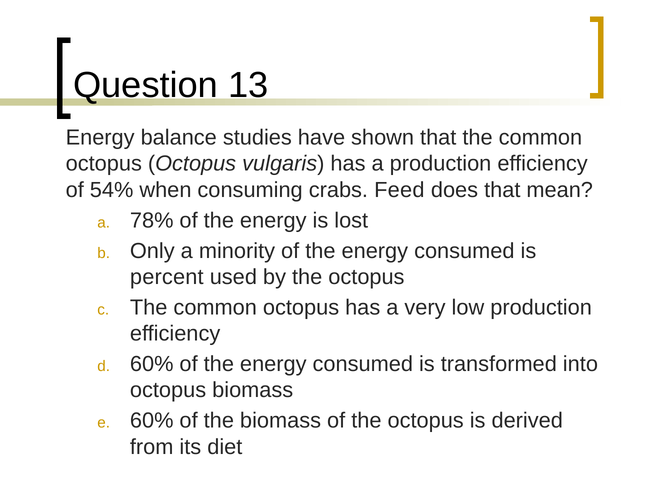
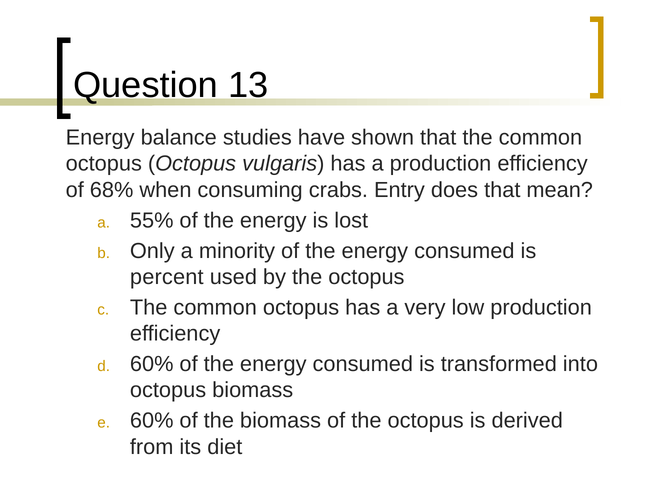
54%: 54% -> 68%
Feed: Feed -> Entry
78%: 78% -> 55%
